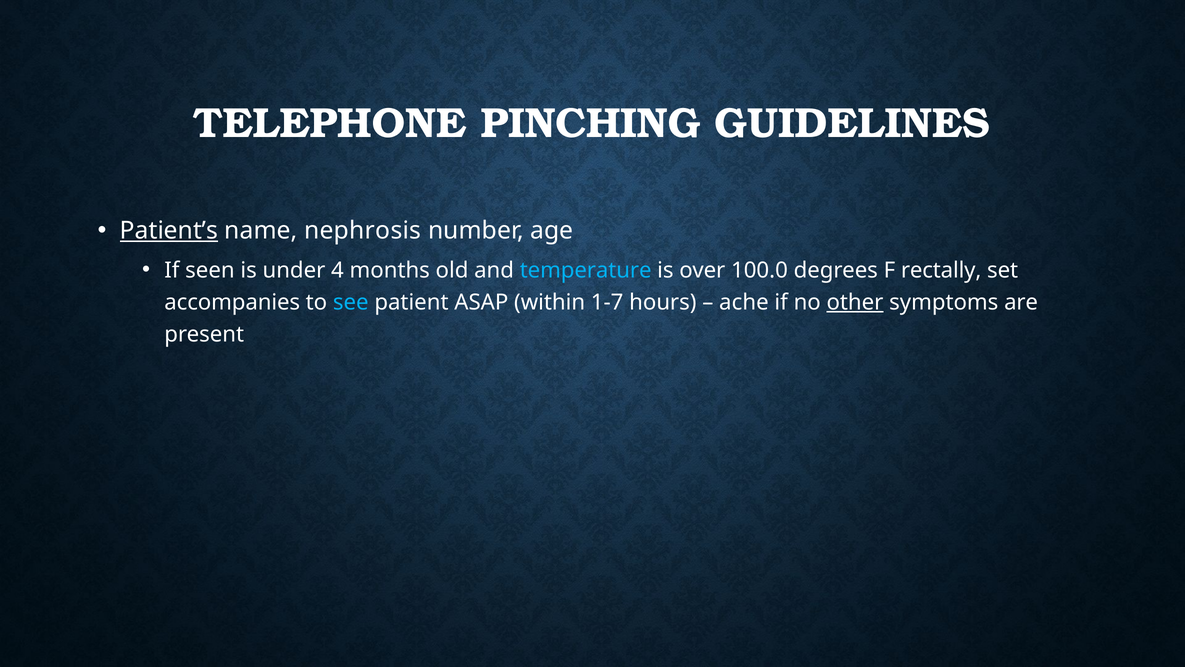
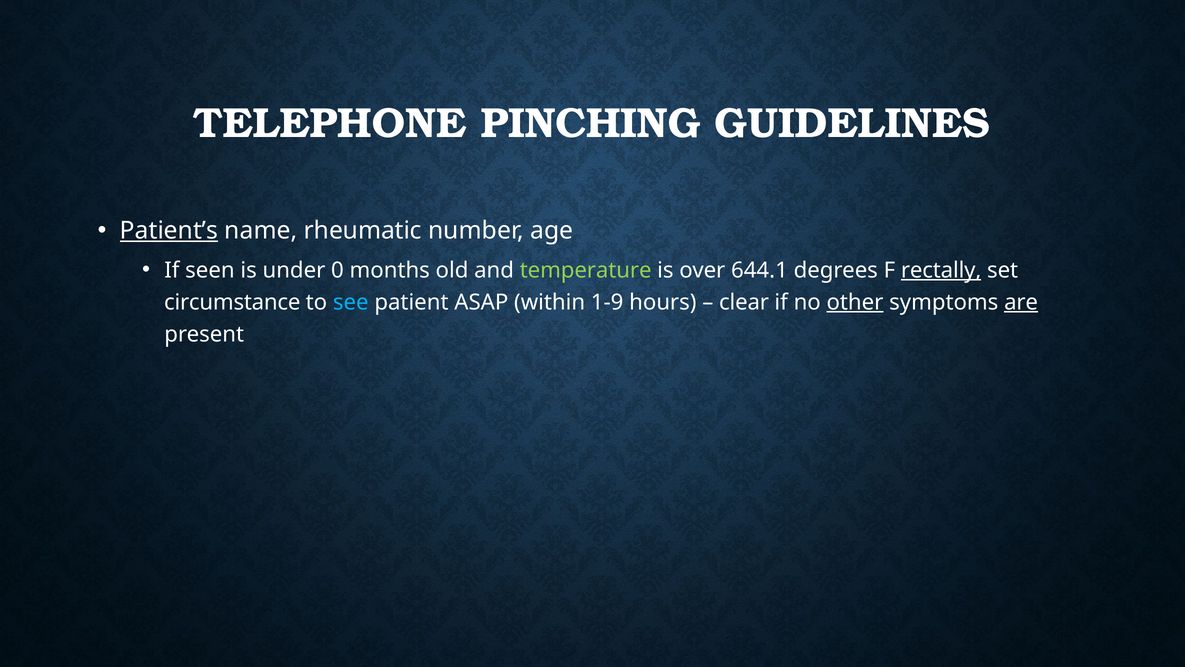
nephrosis: nephrosis -> rheumatic
4: 4 -> 0
temperature colour: light blue -> light green
100.0: 100.0 -> 644.1
rectally underline: none -> present
accompanies: accompanies -> circumstance
1-7: 1-7 -> 1-9
ache: ache -> clear
are underline: none -> present
